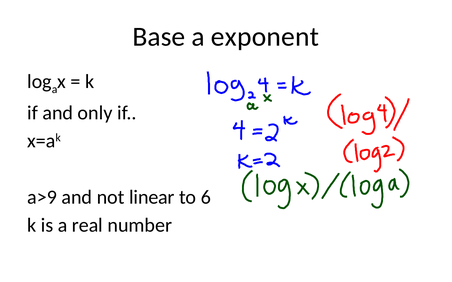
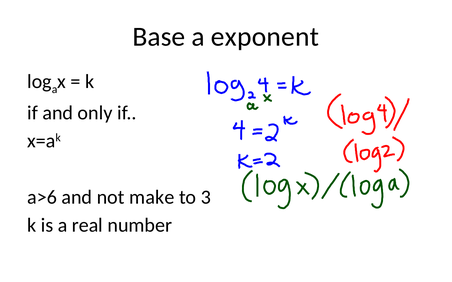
a>9: a>9 -> a>6
linear: linear -> make
6: 6 -> 3
